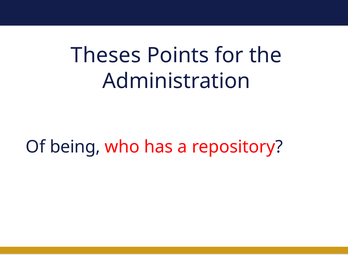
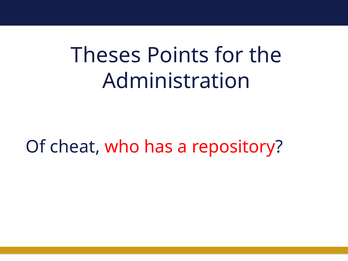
being: being -> cheat
